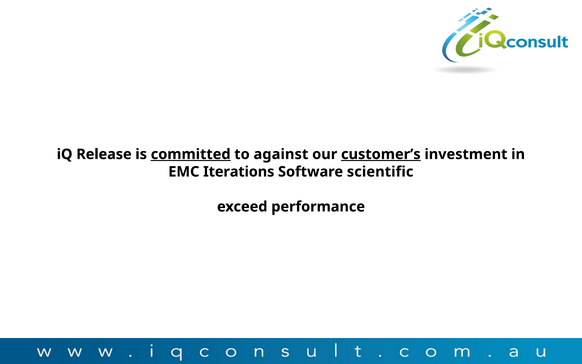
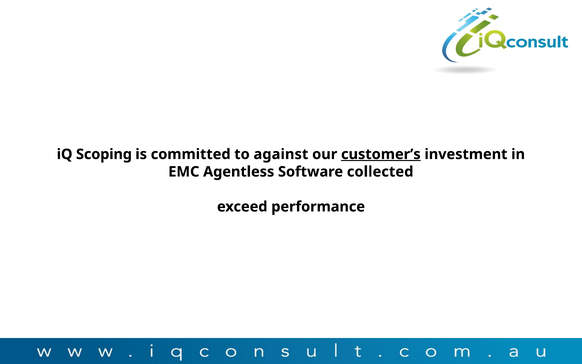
Release: Release -> Scoping
committed underline: present -> none
Iterations: Iterations -> Agentless
scientific: scientific -> collected
